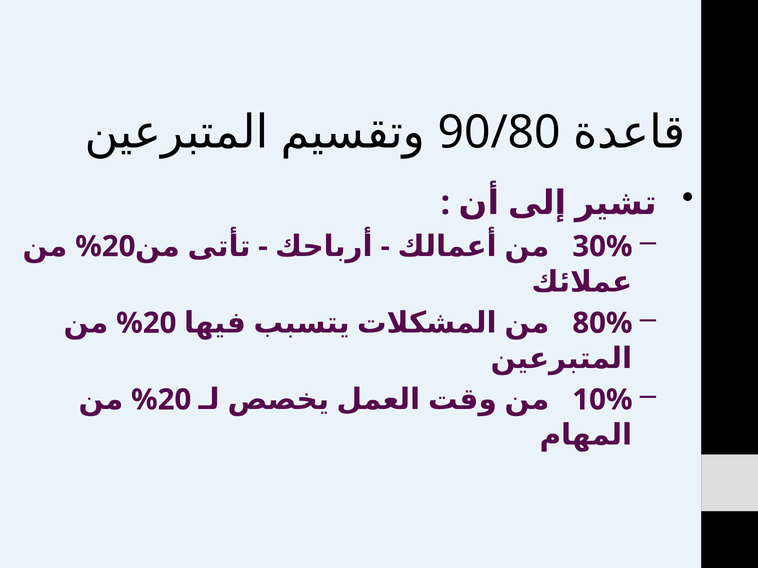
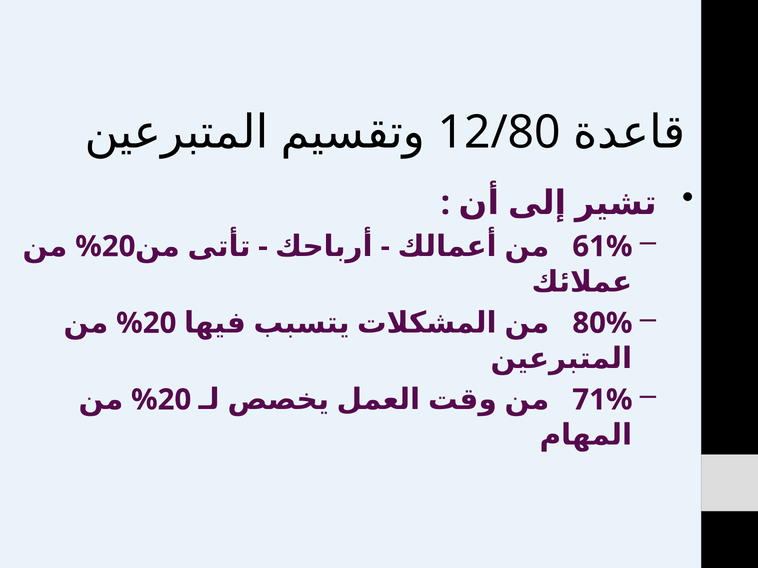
90/80: 90/80 -> 12/80
30%: 30% -> 61%
10%: 10% -> 71%
